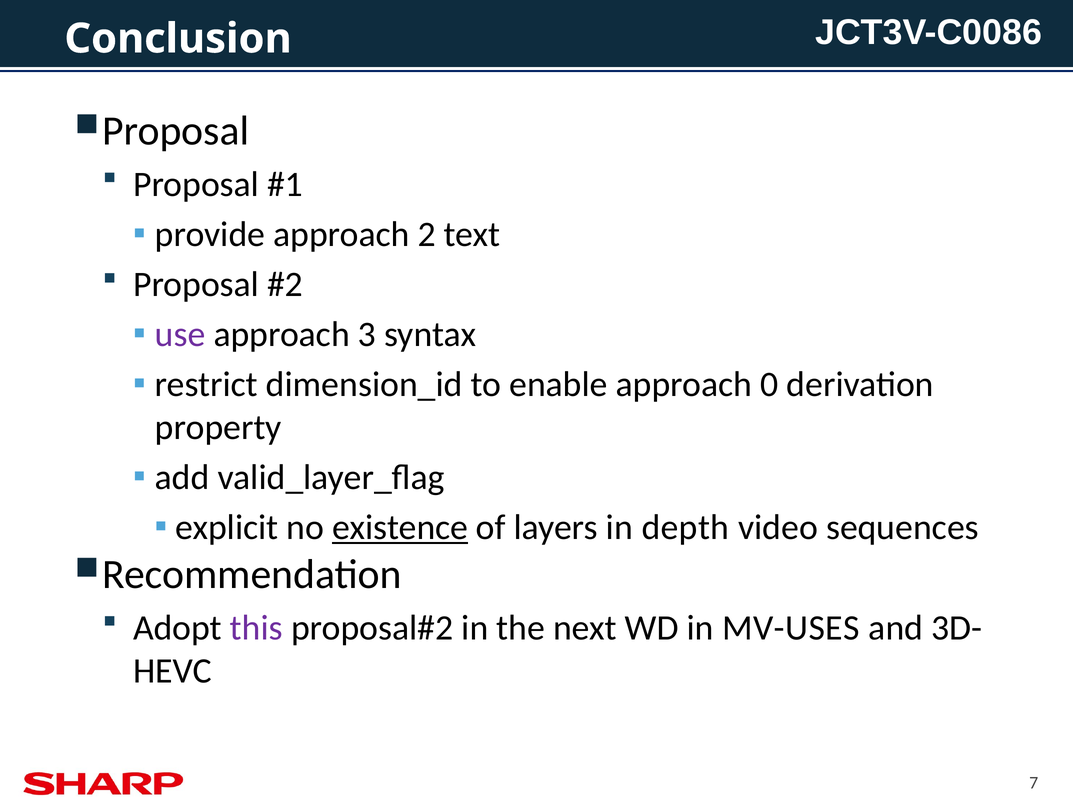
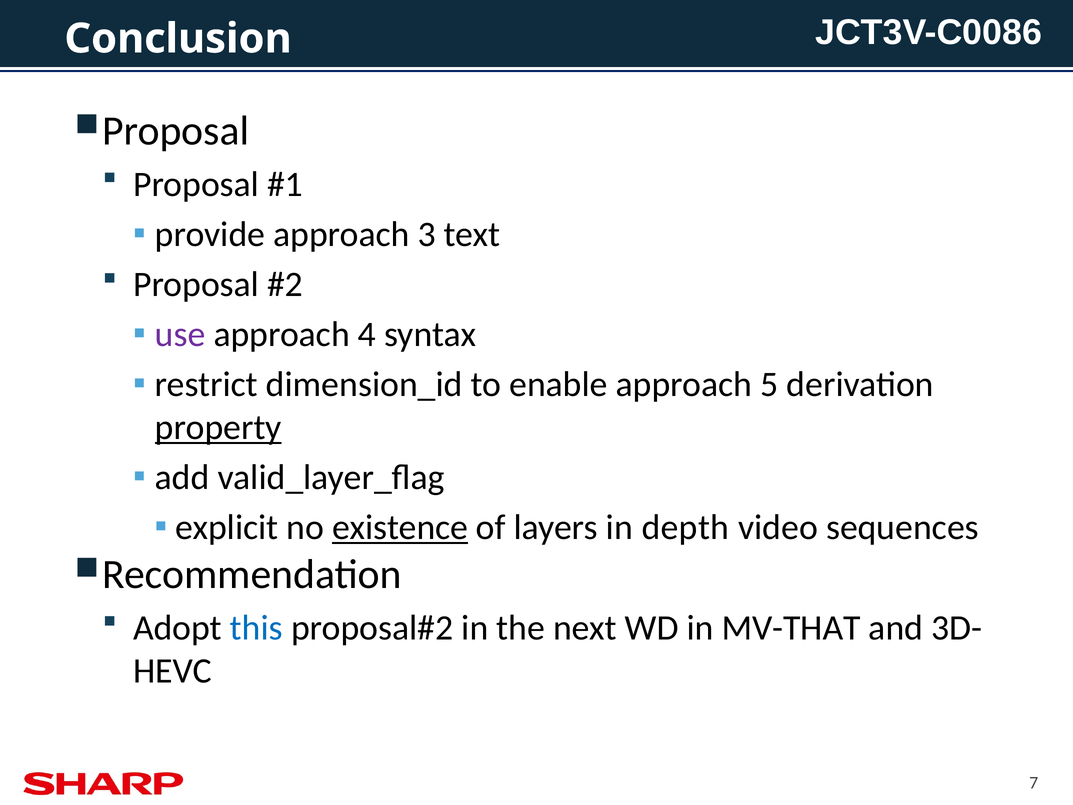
2: 2 -> 3
3: 3 -> 4
0: 0 -> 5
property underline: none -> present
this colour: purple -> blue
MV-USES: MV-USES -> MV-THAT
